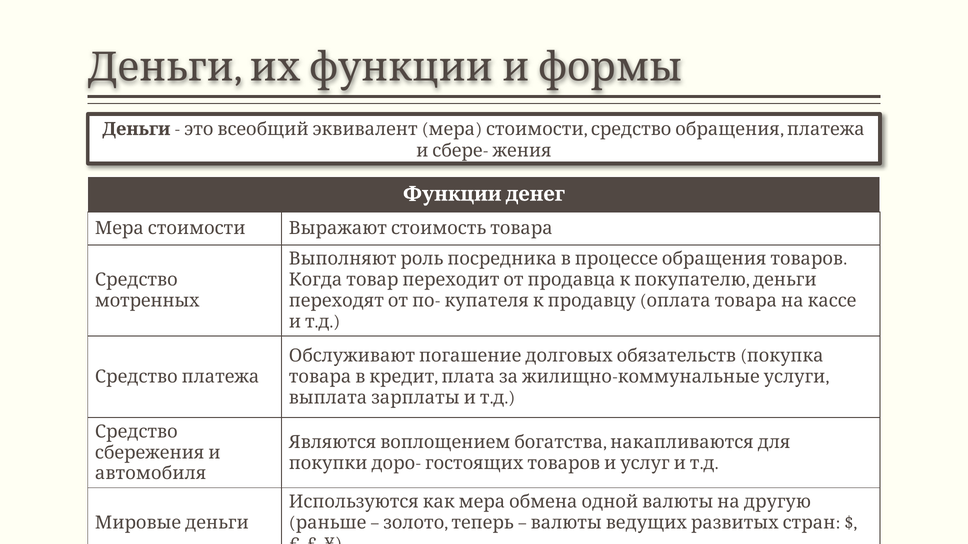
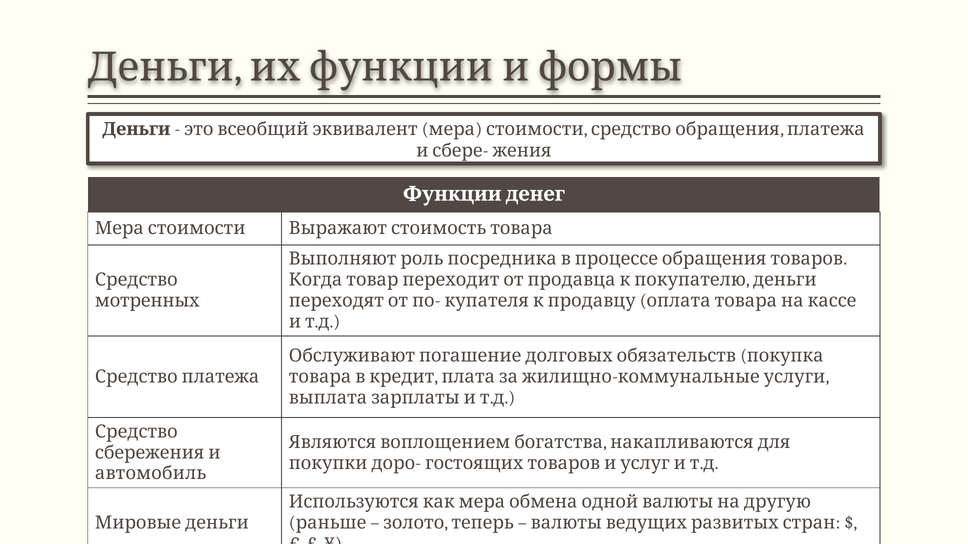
автомобиля: автомобиля -> автомобиль
